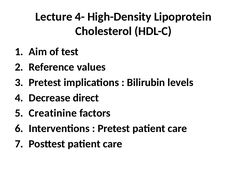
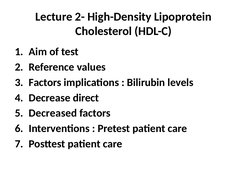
4-: 4- -> 2-
Pretest at (45, 83): Pretest -> Factors
Creatinine: Creatinine -> Decreased
